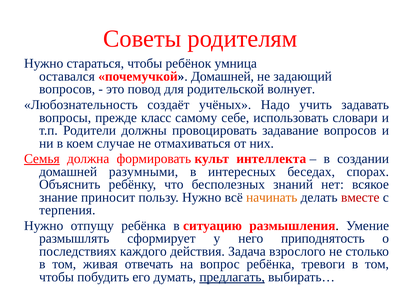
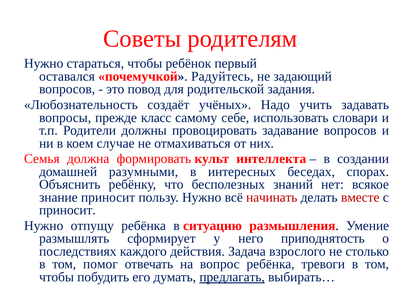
умница: умница -> первый
почемучкой Домашней: Домашней -> Радуйтесь
волнует: волнует -> задания
Семья underline: present -> none
начинать colour: orange -> red
терпения at (67, 210): терпения -> приносит
живая: живая -> помог
